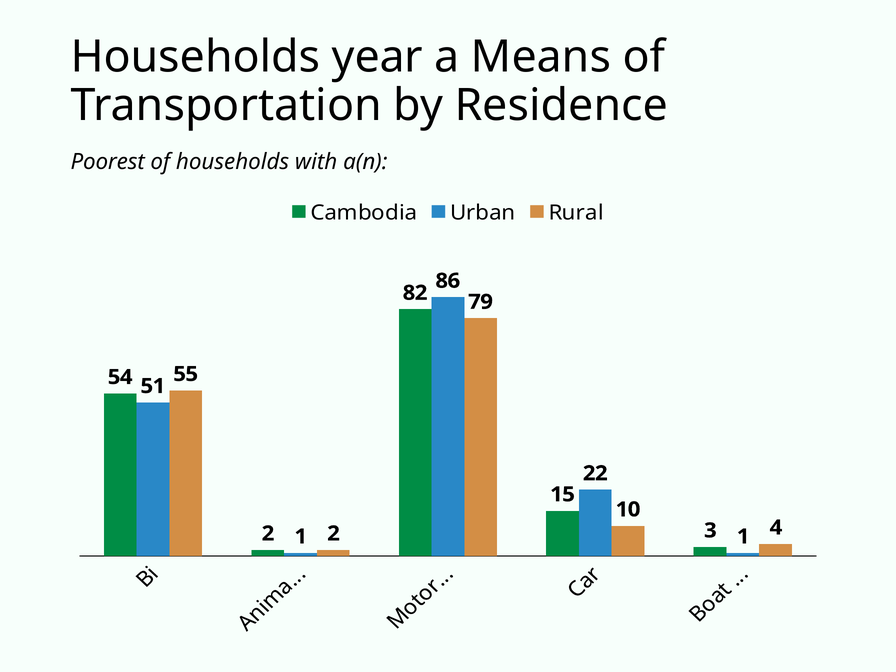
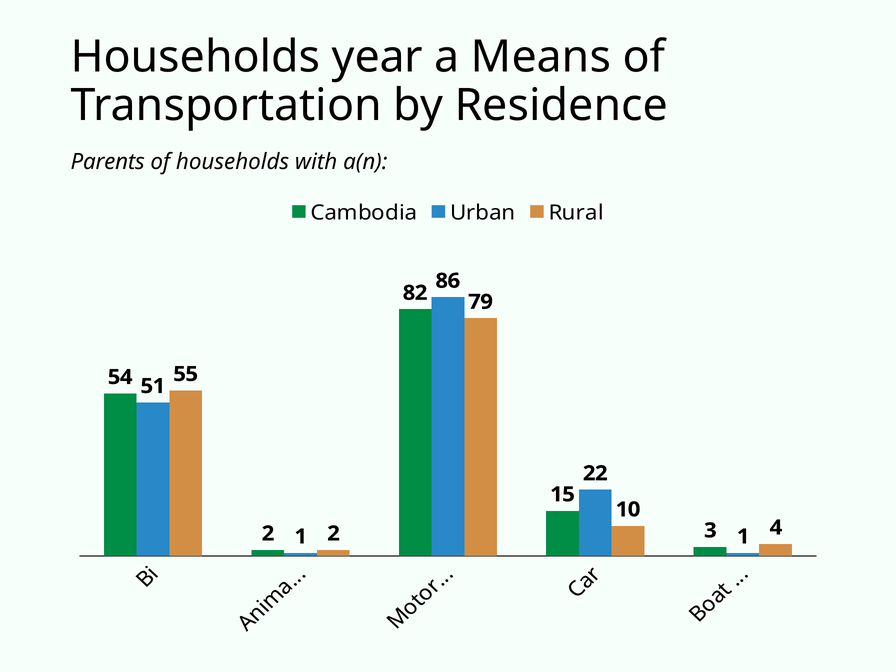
Poorest: Poorest -> Parents
